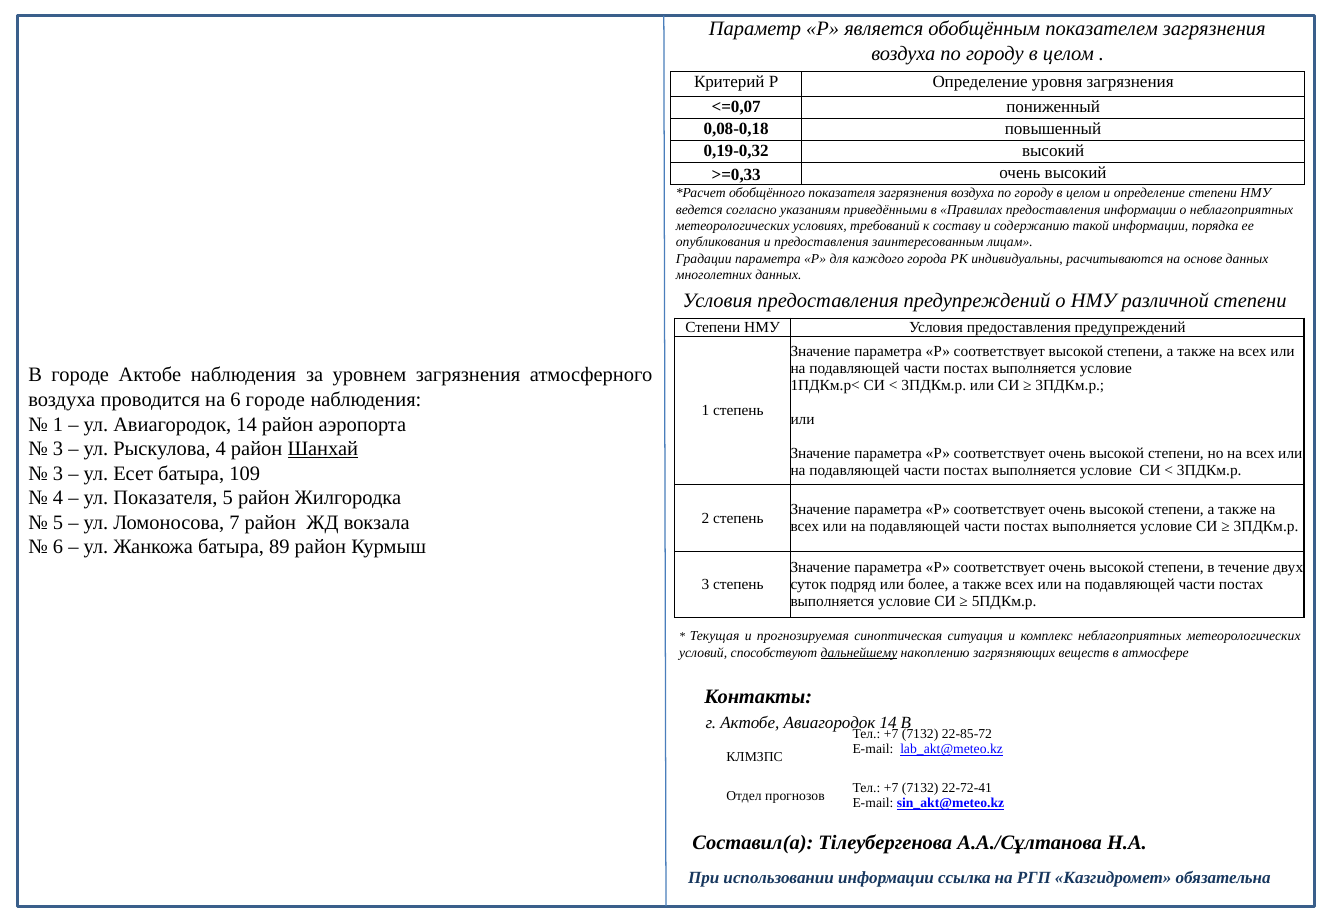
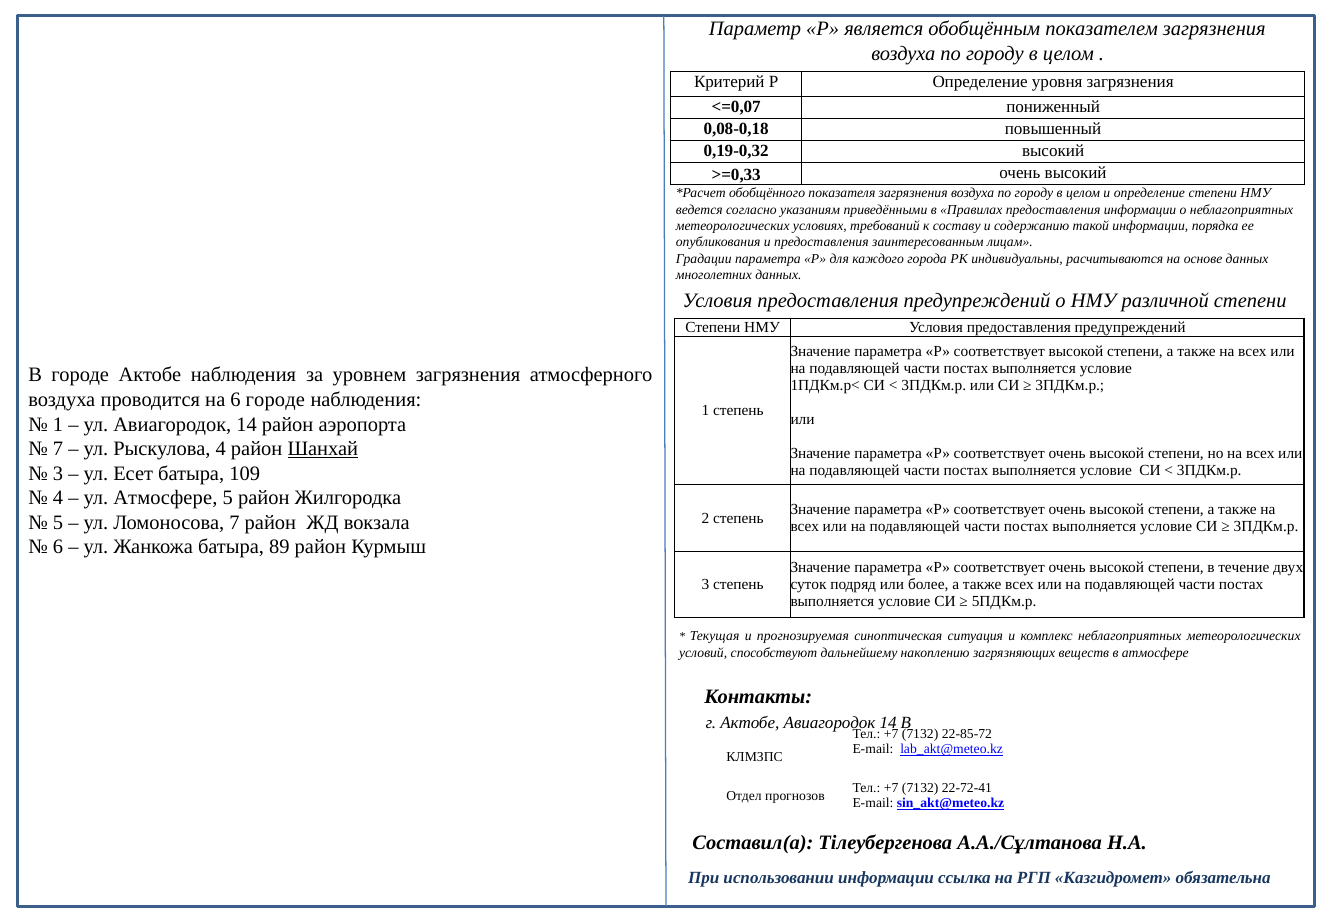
3 at (58, 449): 3 -> 7
ул Показателя: Показателя -> Атмосфере
дальнейшему underline: present -> none
